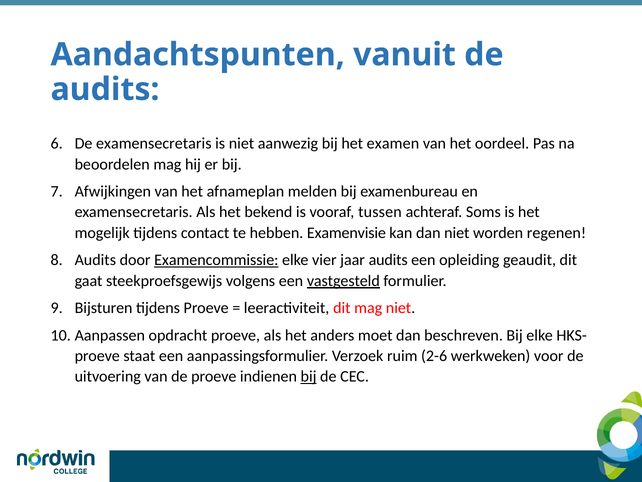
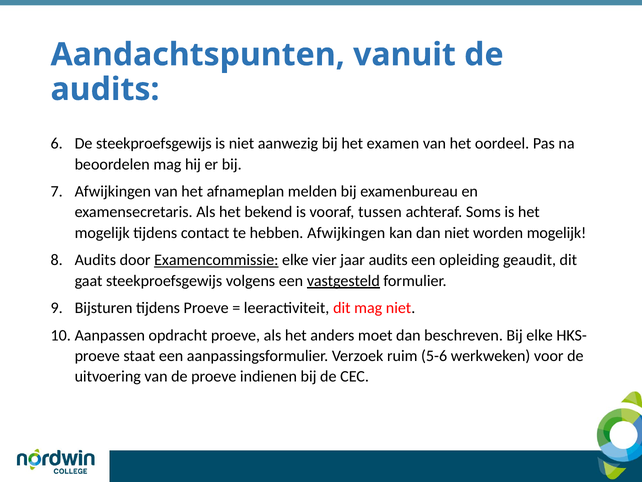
De examensecretaris: examensecretaris -> steekproefsgewijs
hebben Examenvisie: Examenvisie -> Afwijkingen
worden regenen: regenen -> mogelijk
2-6: 2-6 -> 5-6
bij at (309, 376) underline: present -> none
